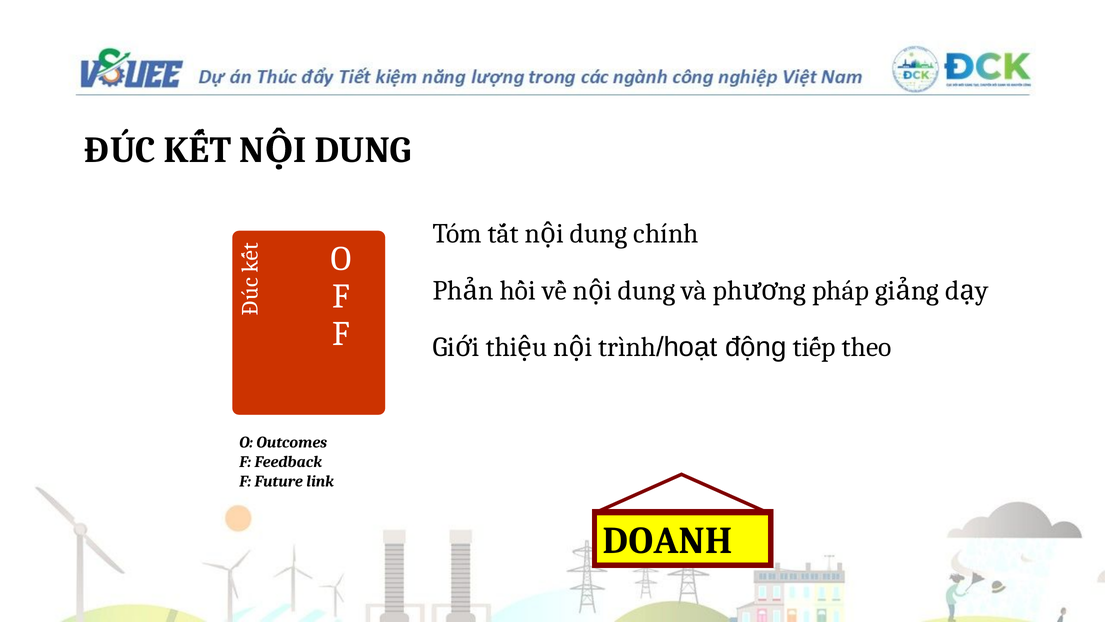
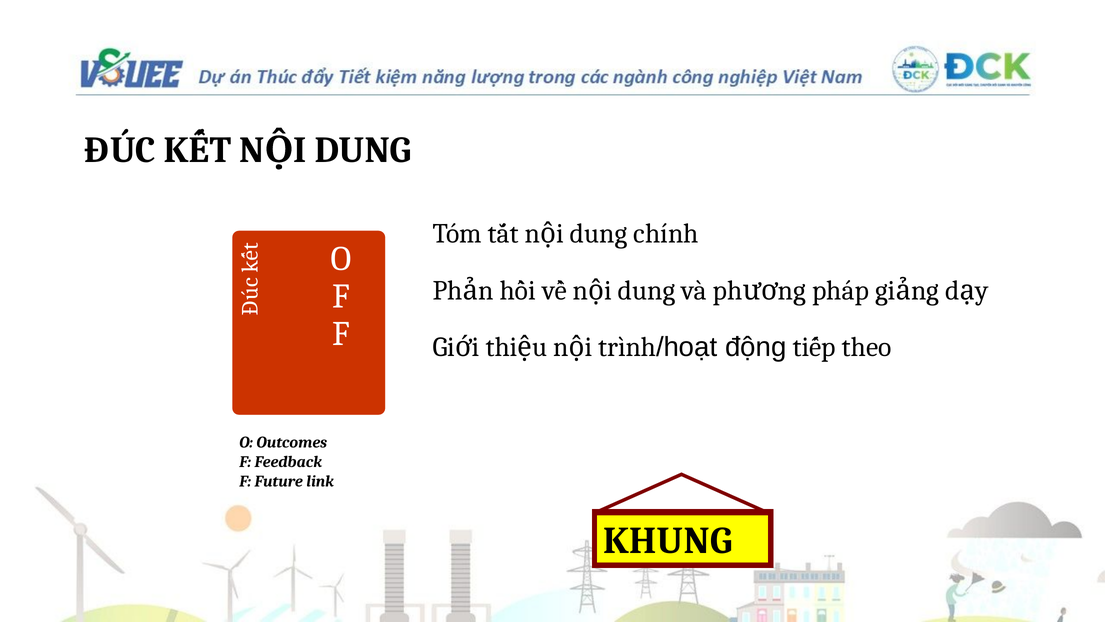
DOANH: DOANH -> KHUNG
